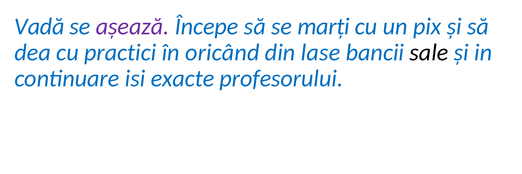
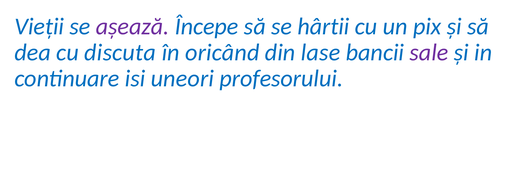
Vadă: Vadă -> Vieții
marți: marți -> hârtii
practici: practici -> discuta
sale colour: black -> purple
exacte: exacte -> uneori
